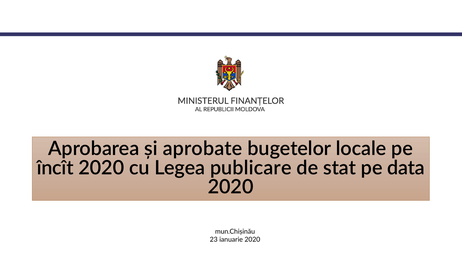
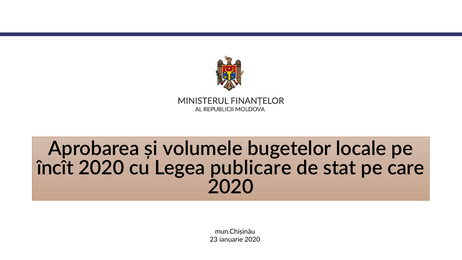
aprobate: aprobate -> volumele
data: data -> care
